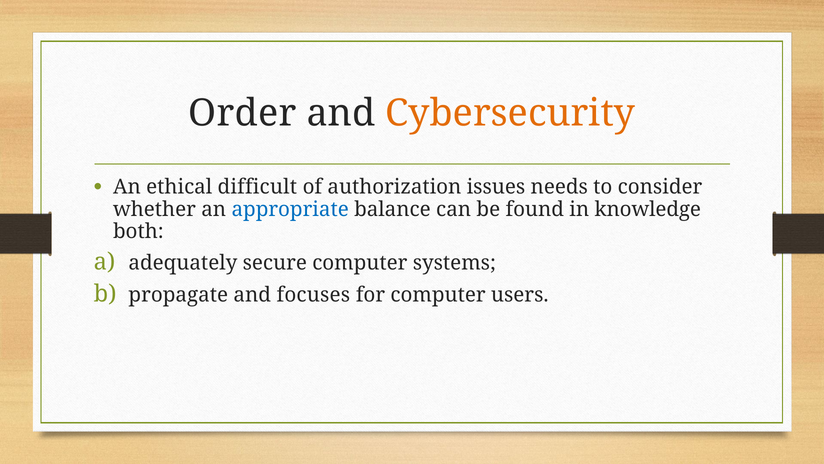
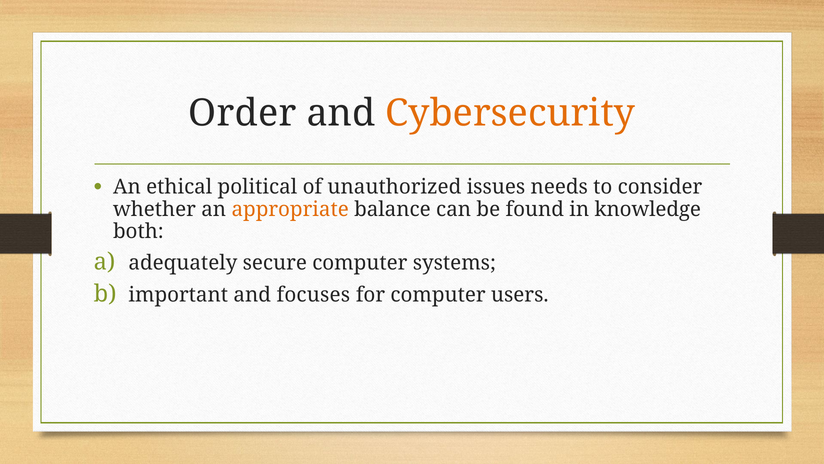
difficult: difficult -> political
authorization: authorization -> unauthorized
appropriate colour: blue -> orange
propagate: propagate -> important
